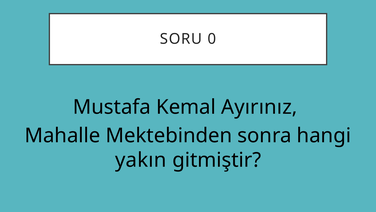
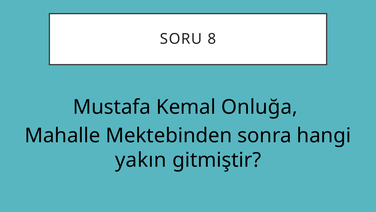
0: 0 -> 8
Ayırınız: Ayırınız -> Onluğa
